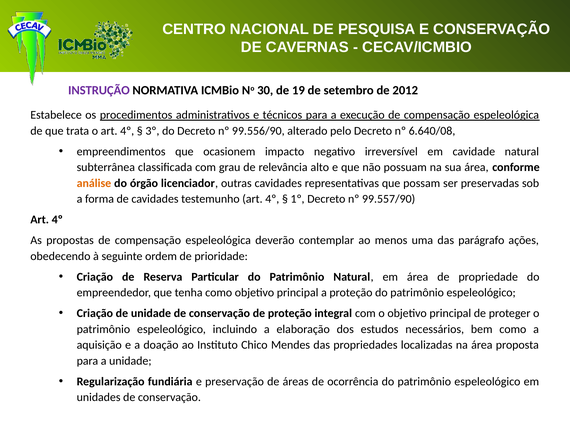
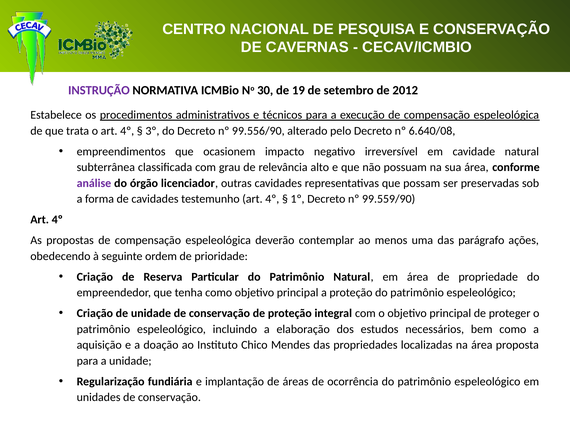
análise colour: orange -> purple
99.557/90: 99.557/90 -> 99.559/90
preservação: preservação -> implantação
